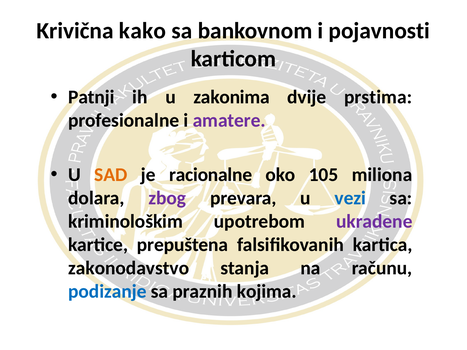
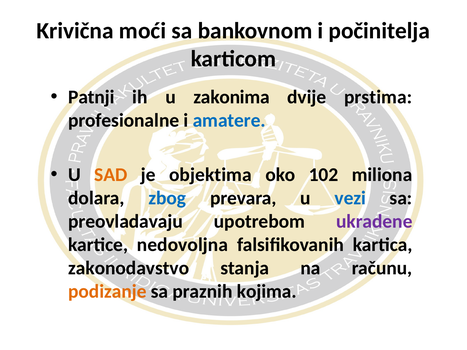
kako: kako -> moći
pojavnosti: pojavnosti -> počinitelja
amatere colour: purple -> blue
racionalne: racionalne -> objektima
105: 105 -> 102
zbog colour: purple -> blue
kriminološkim: kriminološkim -> preovladavaju
prepuštena: prepuštena -> nedovoljna
podizanje colour: blue -> orange
